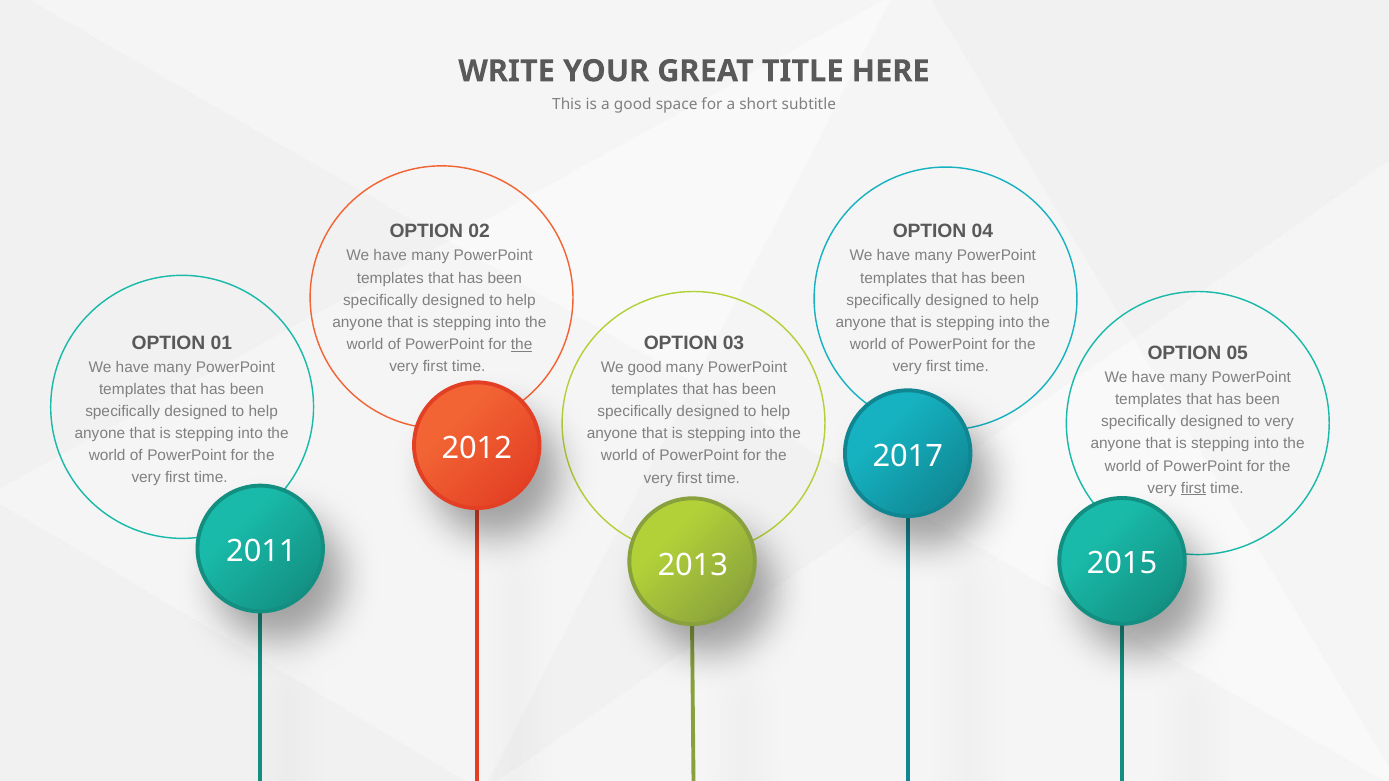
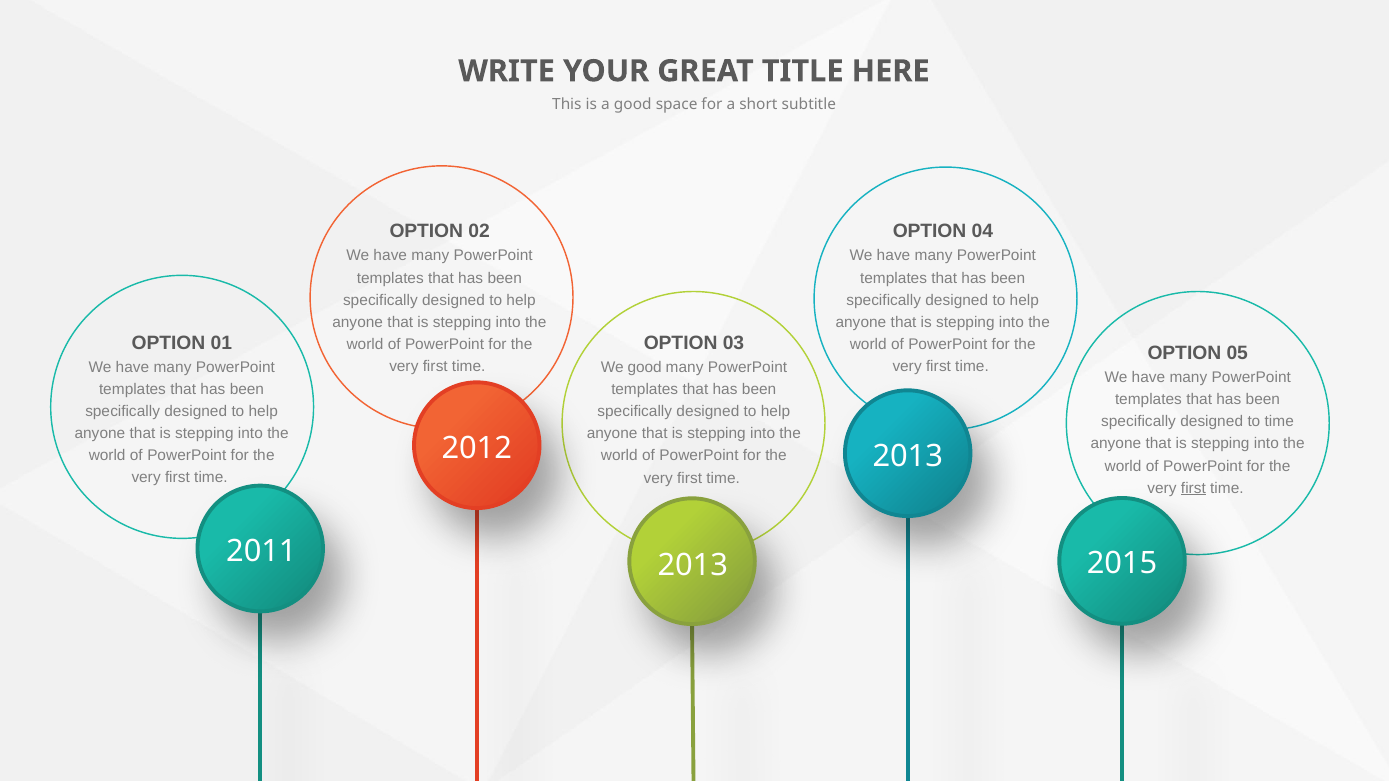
the at (522, 344) underline: present -> none
to very: very -> time
2017 at (908, 456): 2017 -> 2013
